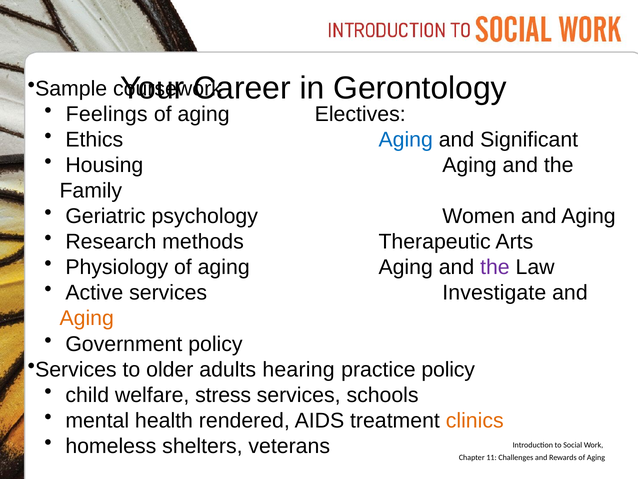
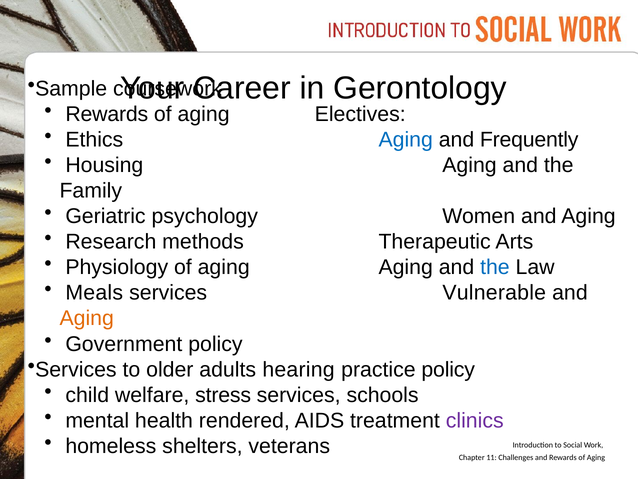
Feelings at (107, 114): Feelings -> Rewards
Significant: Significant -> Frequently
the at (495, 267) colour: purple -> blue
Active: Active -> Meals
Investigate: Investigate -> Vulnerable
clinics colour: orange -> purple
